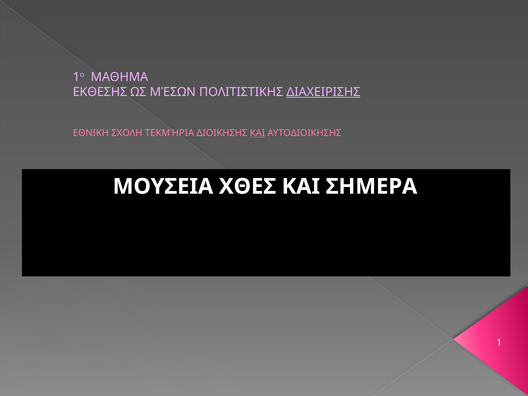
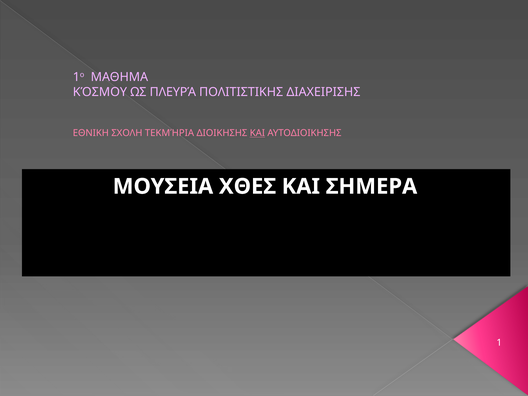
ΕΚΘΕΣΗΣ: ΕΚΘΕΣΗΣ -> ΚΌΣΜΟΥ
ΜΈΣΩΝ: ΜΈΣΩΝ -> ΠΛΕΥΡΆ
ΔΙΑΧΕΙΡΙΣΗΣ underline: present -> none
